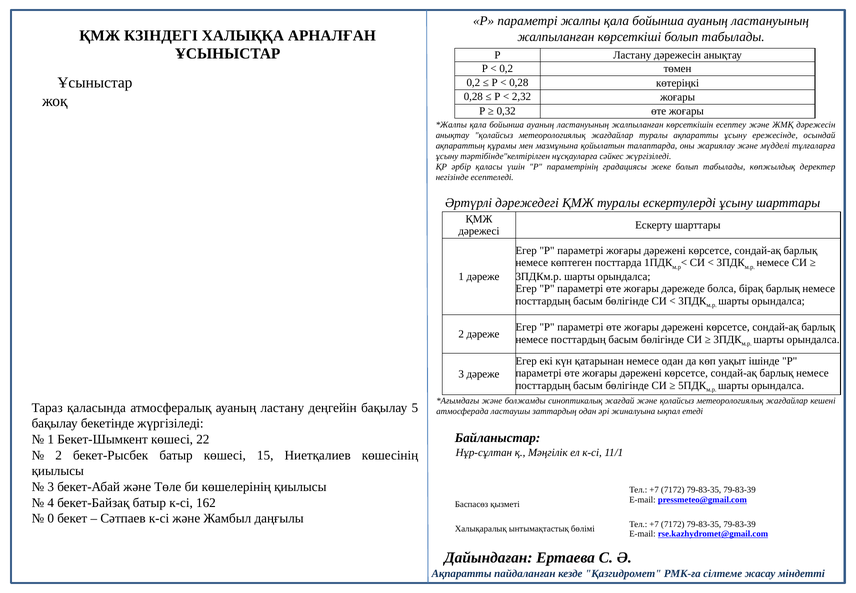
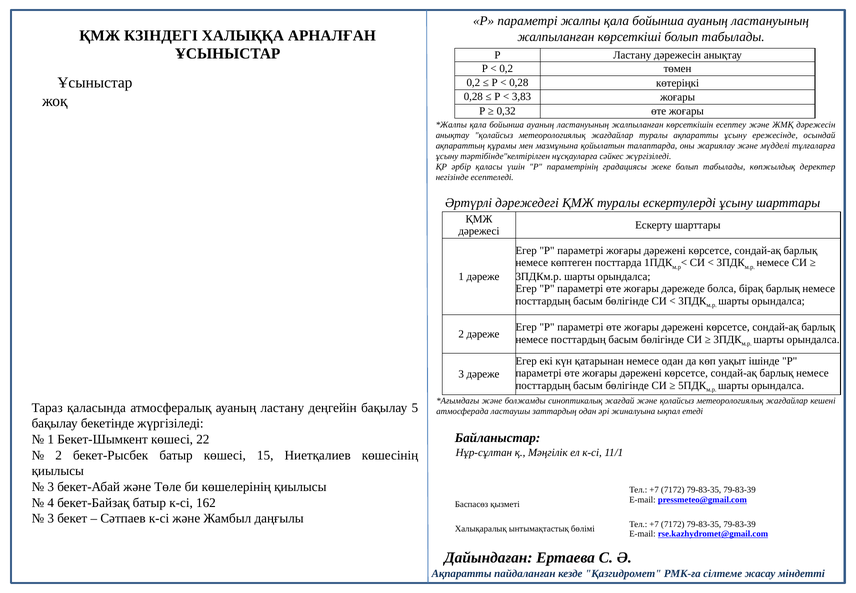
2,32: 2,32 -> 3,83
0 at (51, 518): 0 -> 3
